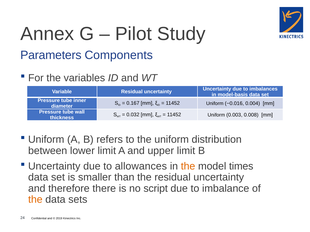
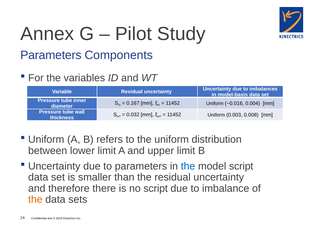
to allowances: allowances -> parameters
the at (188, 167) colour: orange -> blue
model times: times -> script
